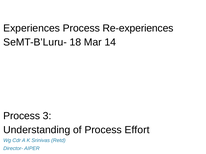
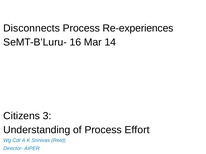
Experiences: Experiences -> Disconnects
18: 18 -> 16
Process at (22, 116): Process -> Citizens
